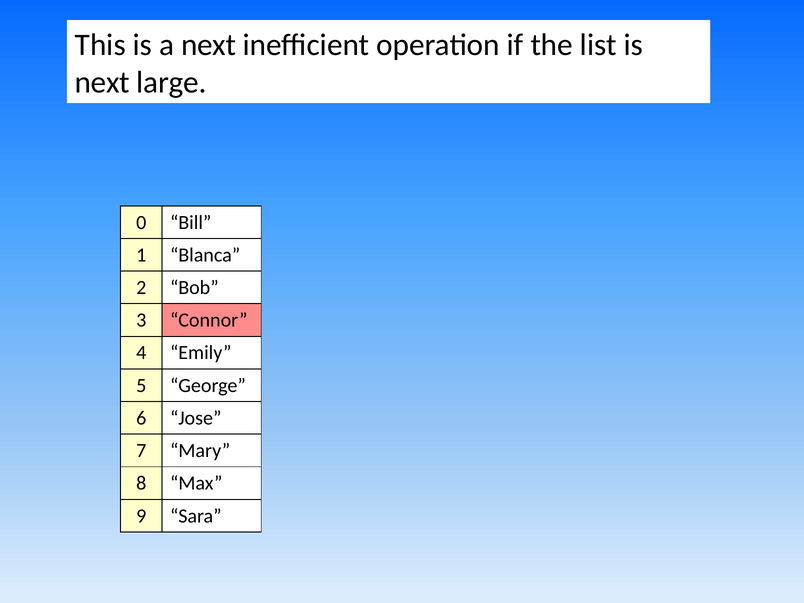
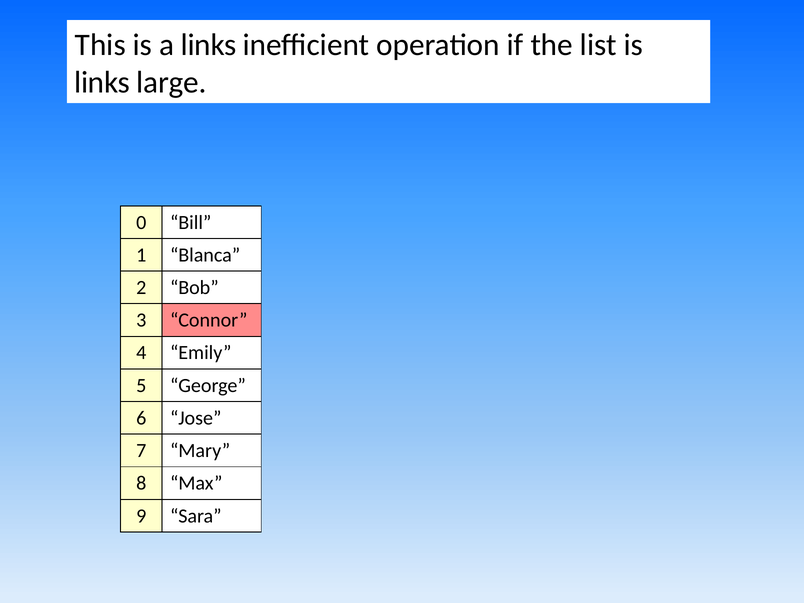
a next: next -> links
next at (102, 83): next -> links
